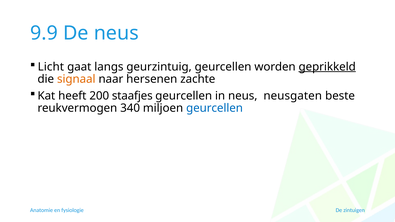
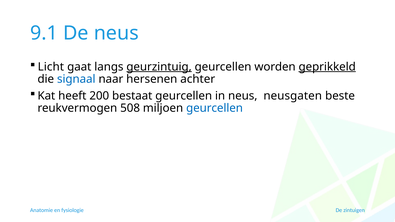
9.9: 9.9 -> 9.1
geurzintuig underline: none -> present
signaal colour: orange -> blue
zachte: zachte -> achter
staafjes: staafjes -> bestaat
340: 340 -> 508
